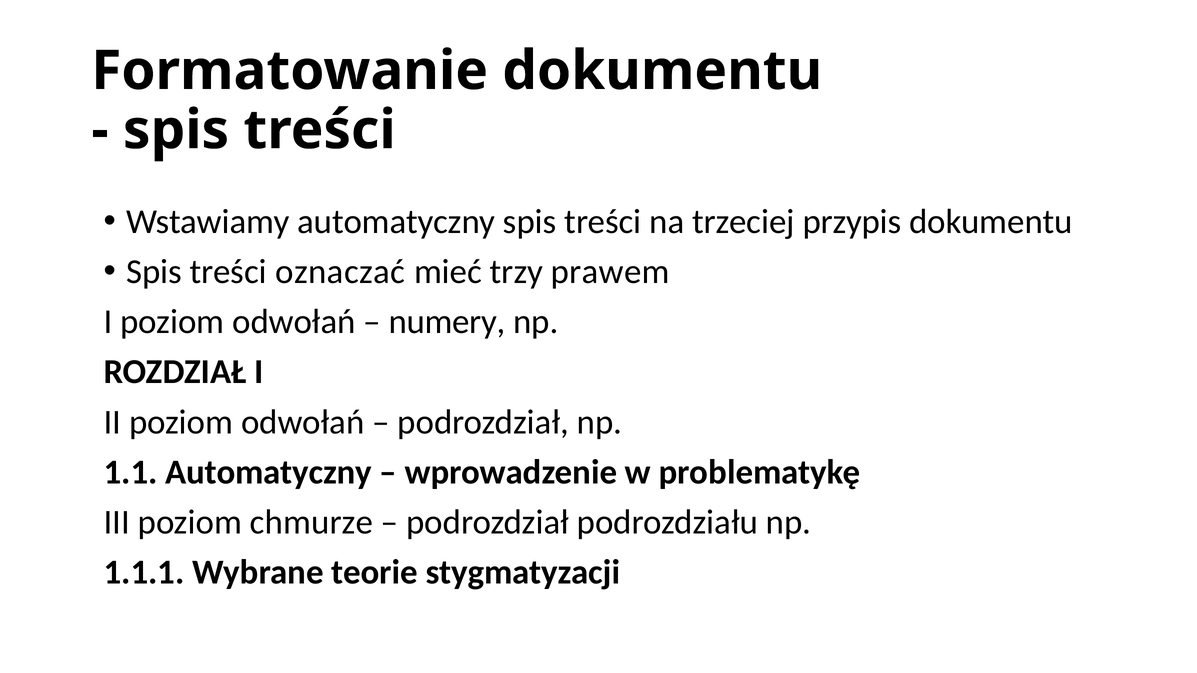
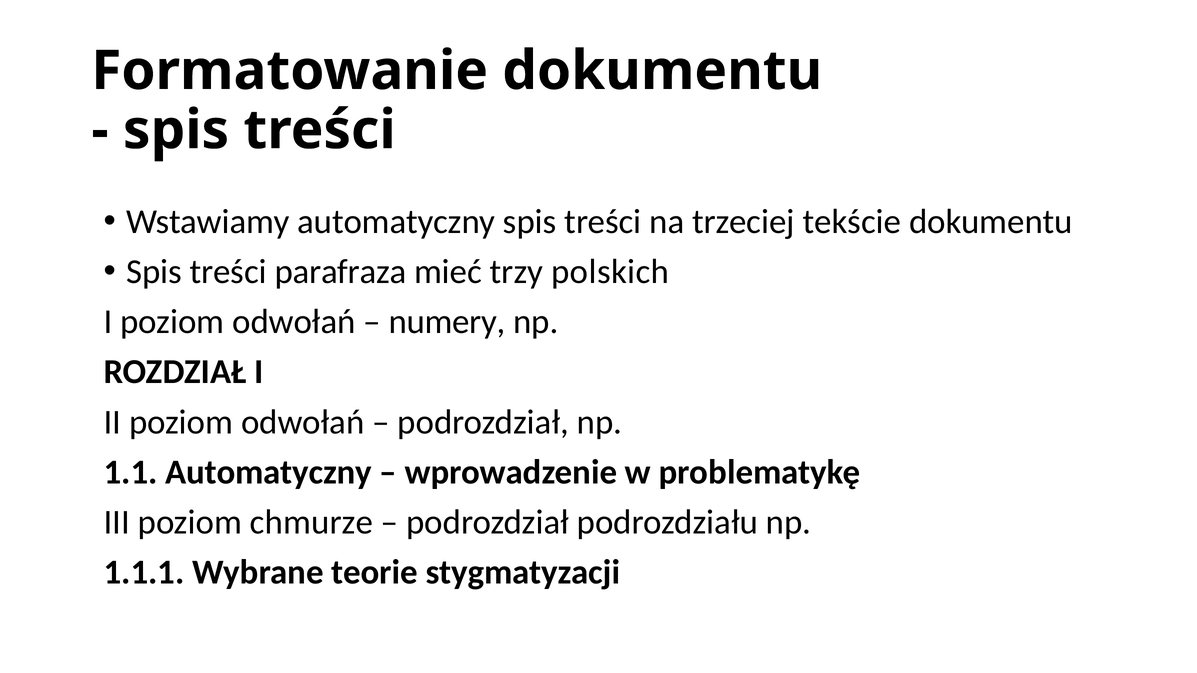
przypis: przypis -> tekście
oznaczać: oznaczać -> parafraza
prawem: prawem -> polskich
